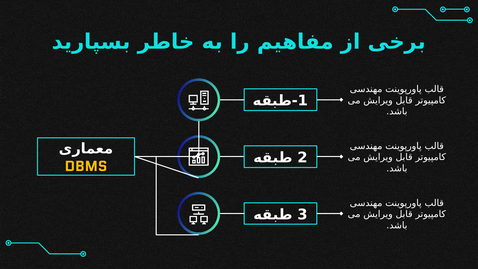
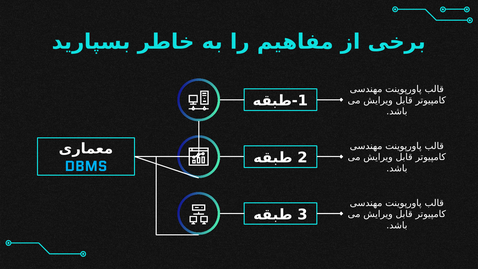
DBMS colour: yellow -> light blue
